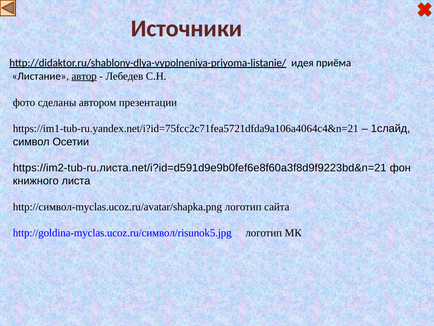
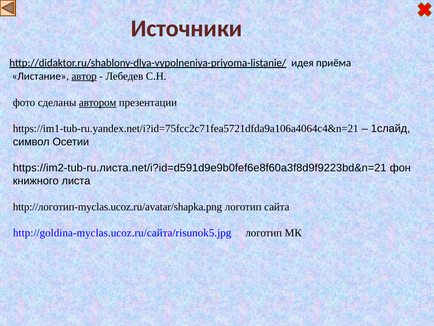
автором underline: none -> present
http://символ-myclas.ucoz.ru/avatar/shapka.png: http://символ-myclas.ucoz.ru/avatar/shapka.png -> http://логотип-myclas.ucoz.ru/avatar/shapka.png
http://goldina-myclas.ucoz.ru/символ/risunok5.jpg: http://goldina-myclas.ucoz.ru/символ/risunok5.jpg -> http://goldina-myclas.ucoz.ru/сайта/risunok5.jpg
